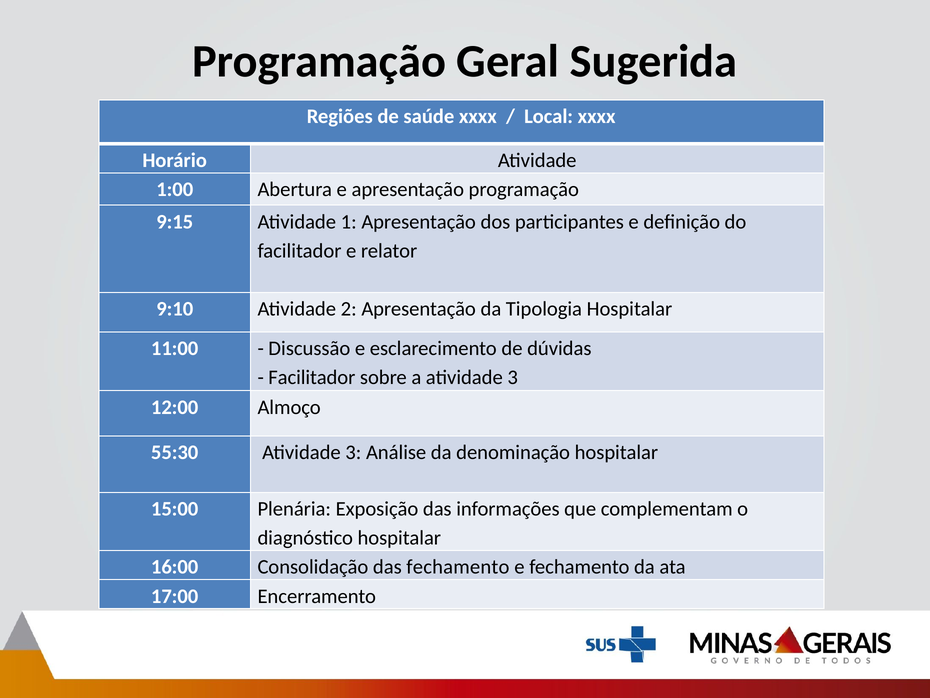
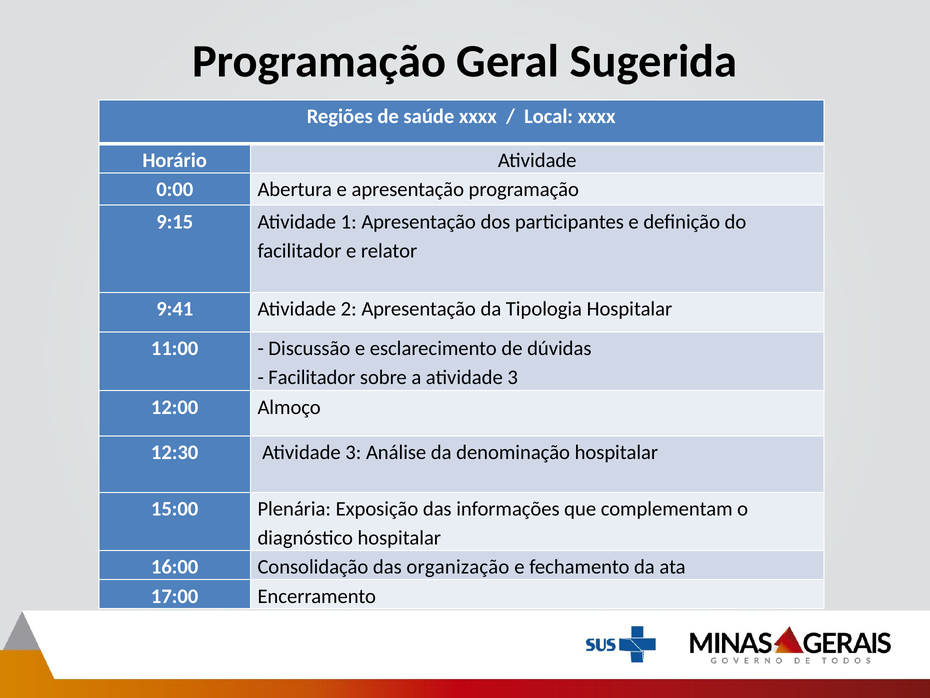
1:00: 1:00 -> 0:00
9:10: 9:10 -> 9:41
55:30: 55:30 -> 12:30
das fechamento: fechamento -> organização
